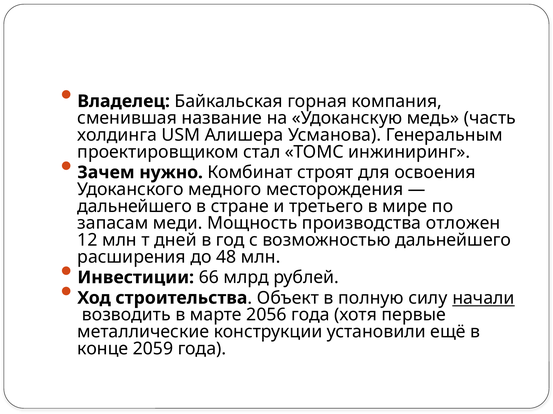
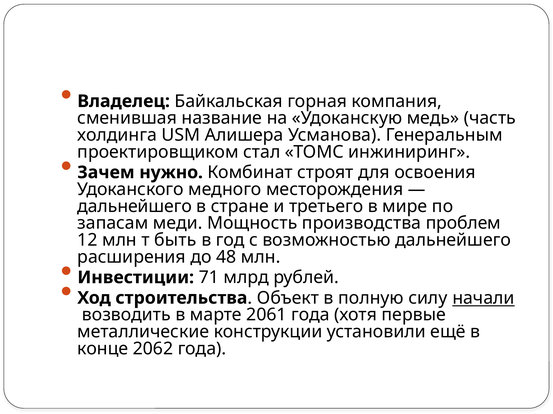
отложен: отложен -> проблем
дней: дней -> быть
66: 66 -> 71
2056: 2056 -> 2061
2059: 2059 -> 2062
